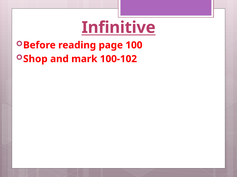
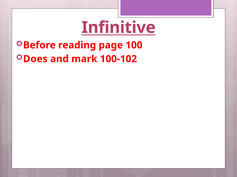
Shop: Shop -> Does
